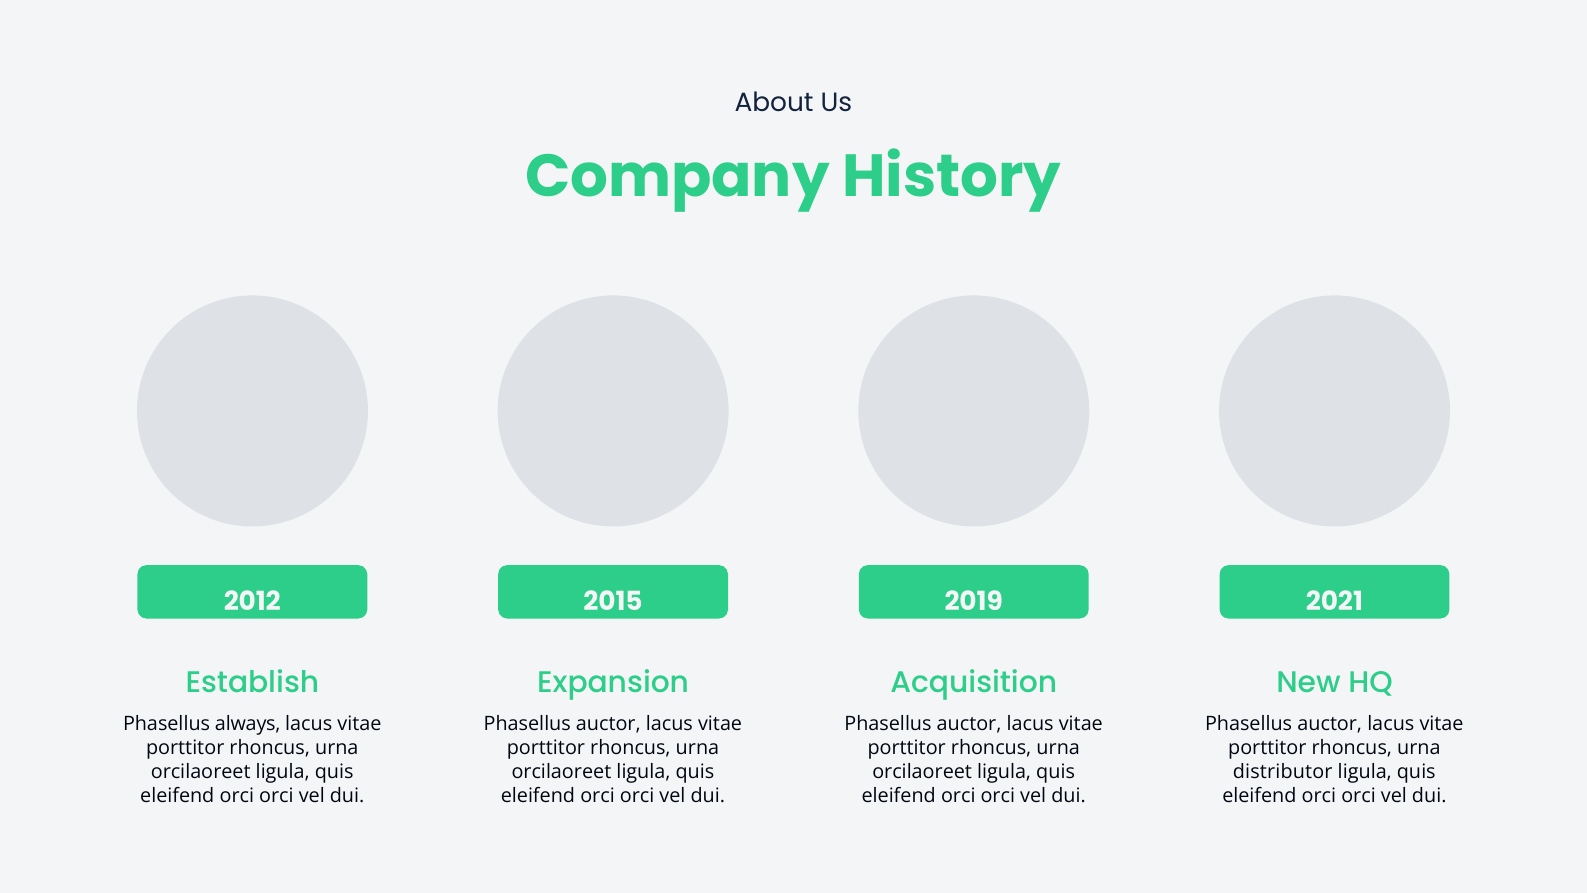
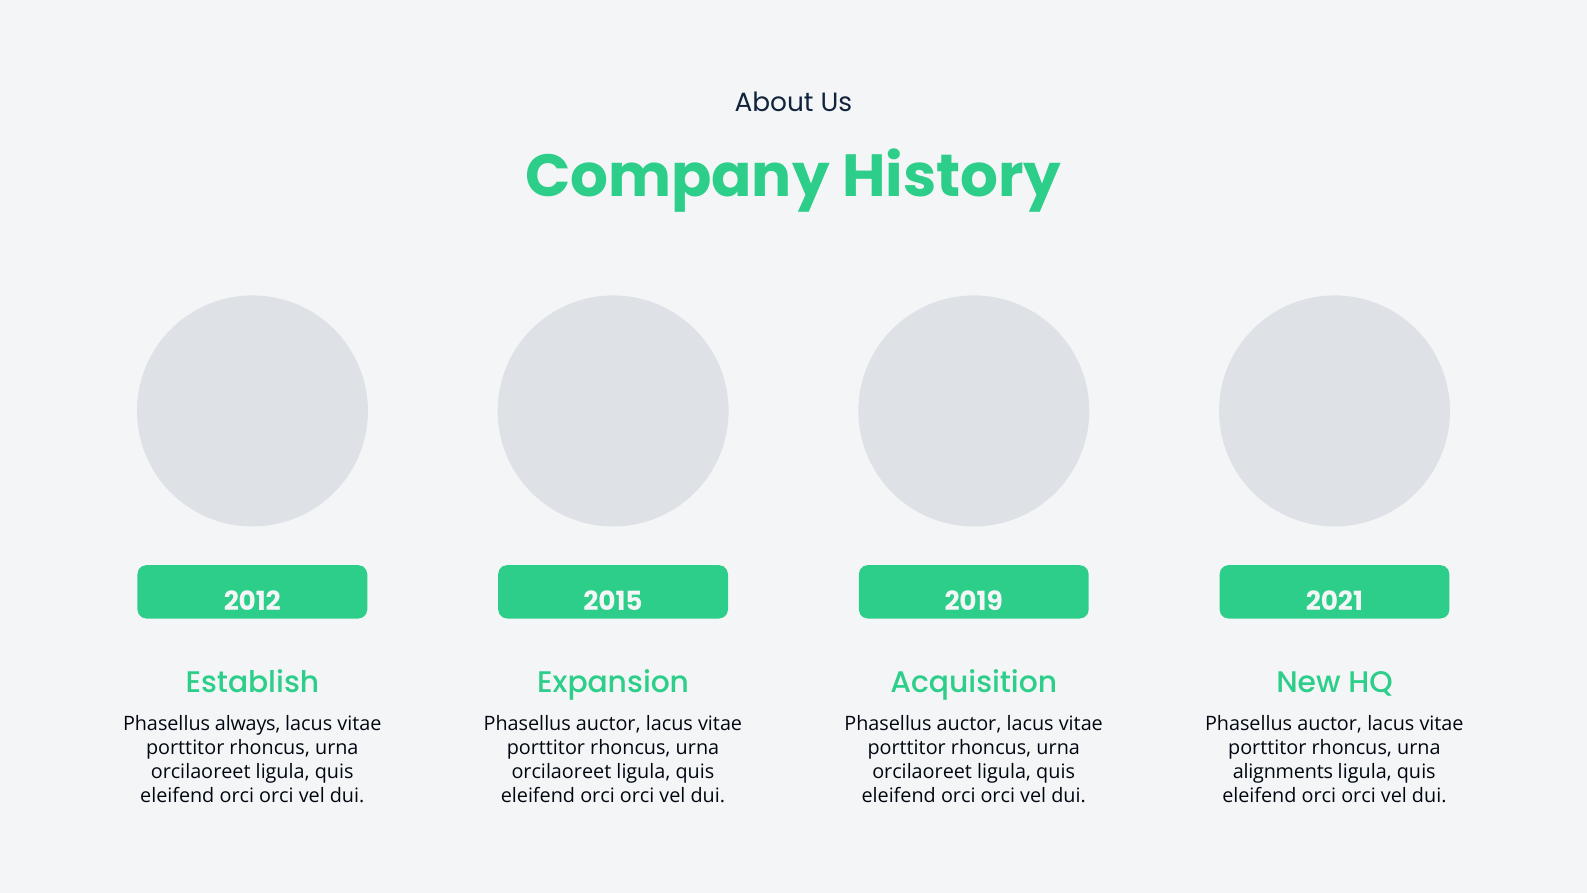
distributor: distributor -> alignments
